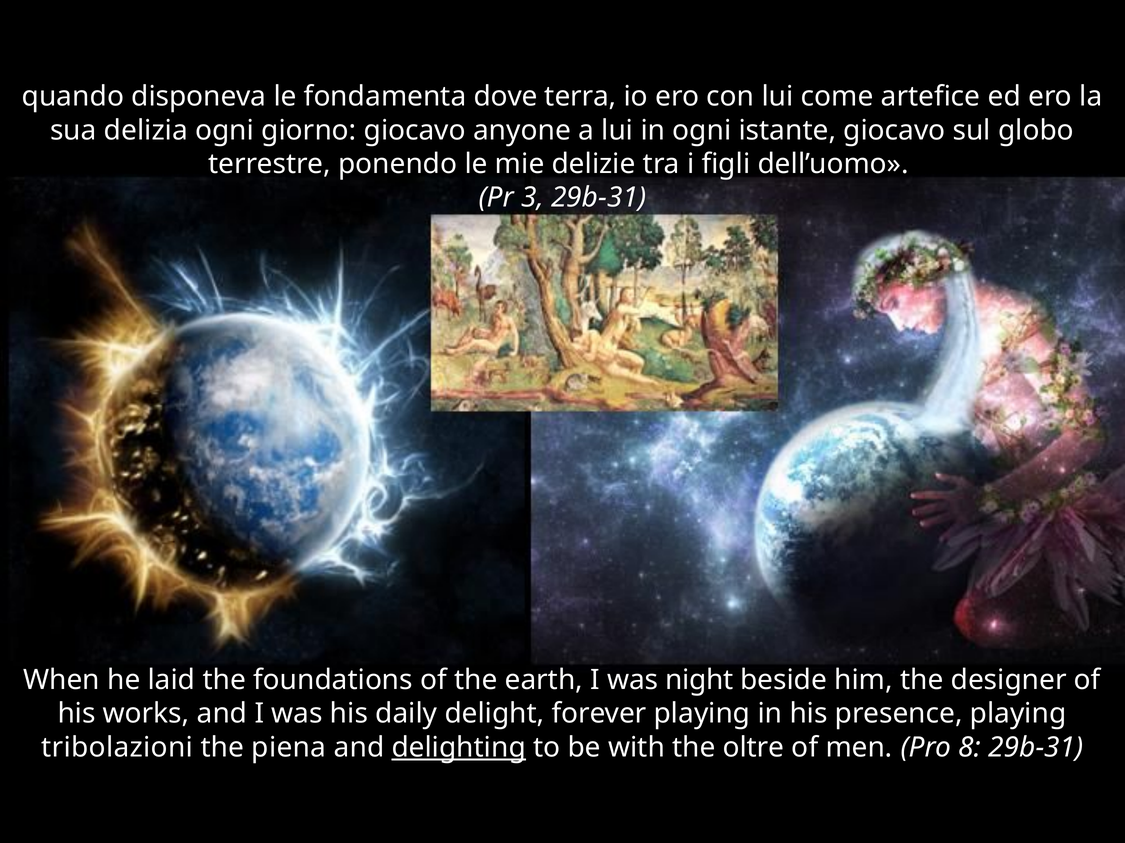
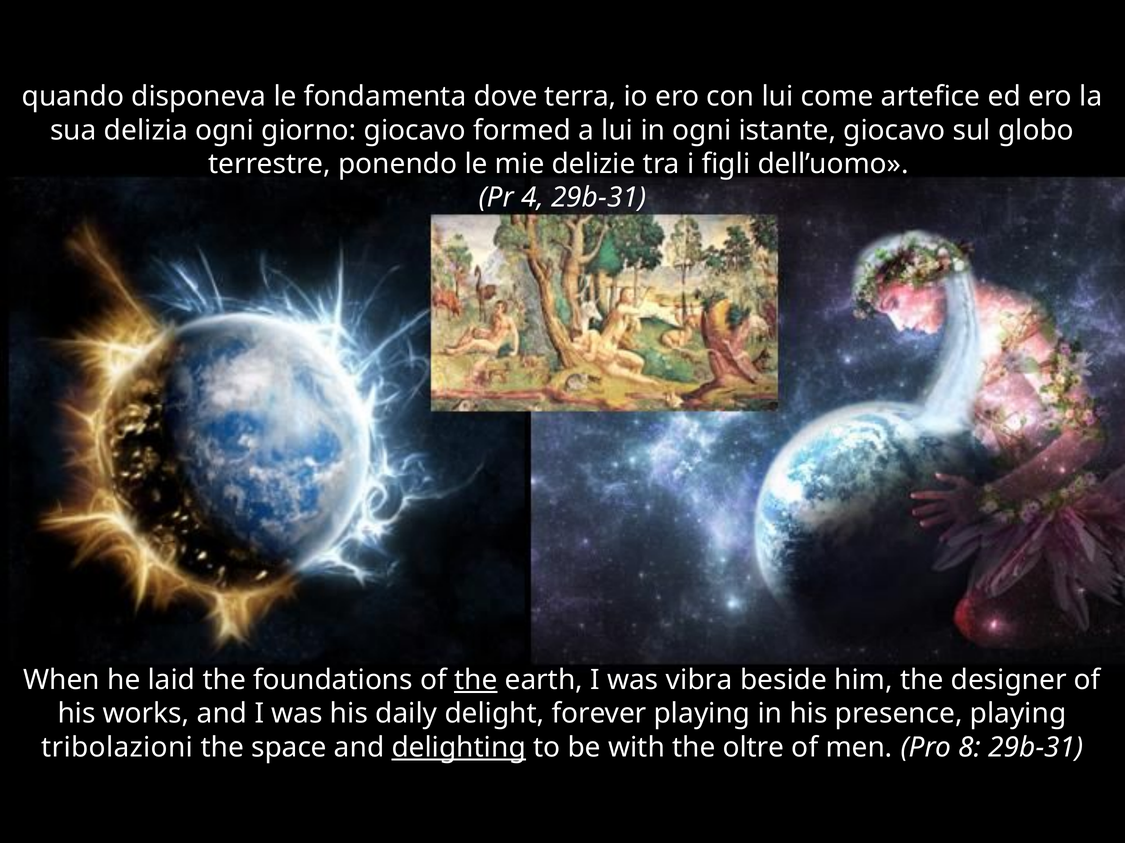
anyone: anyone -> formed
3: 3 -> 4
the at (476, 681) underline: none -> present
night: night -> vibra
piena: piena -> space
